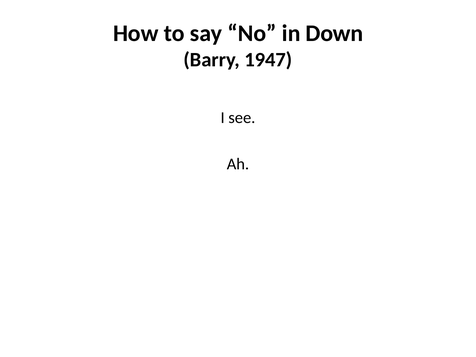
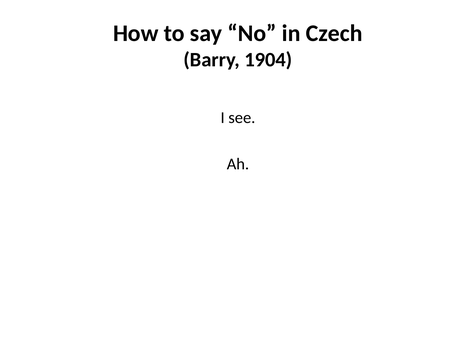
Down: Down -> Czech
1947: 1947 -> 1904
